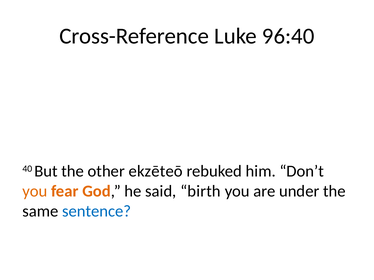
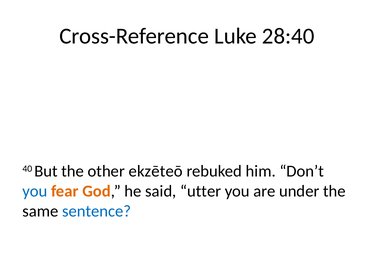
96:40: 96:40 -> 28:40
you at (35, 192) colour: orange -> blue
birth: birth -> utter
